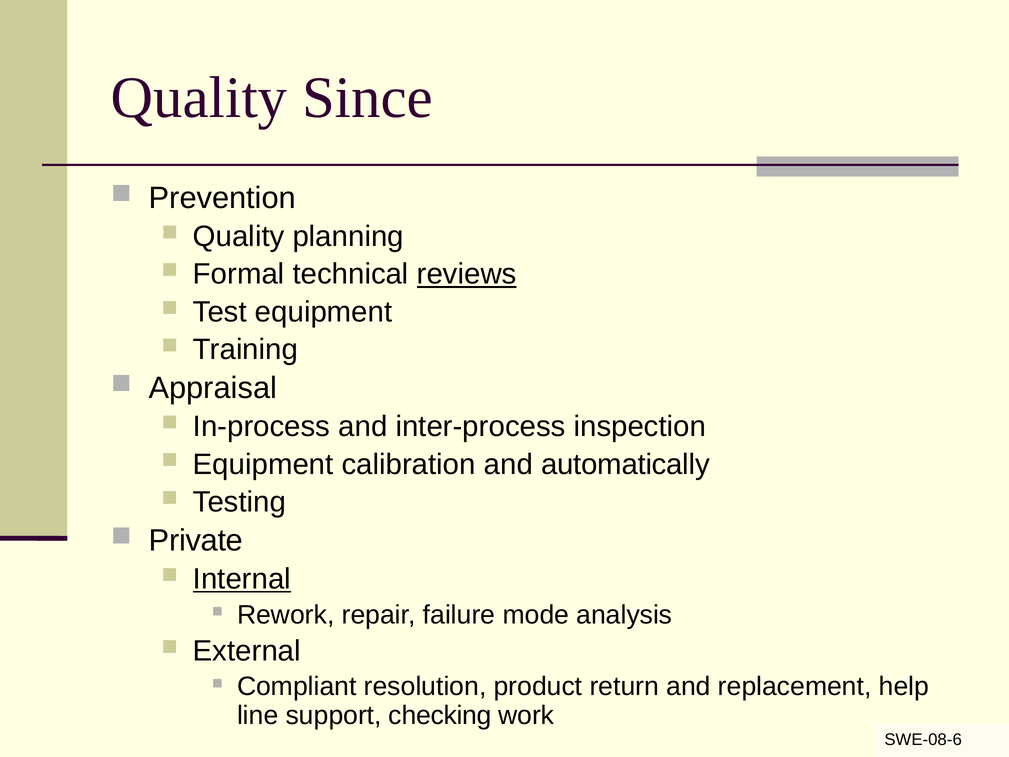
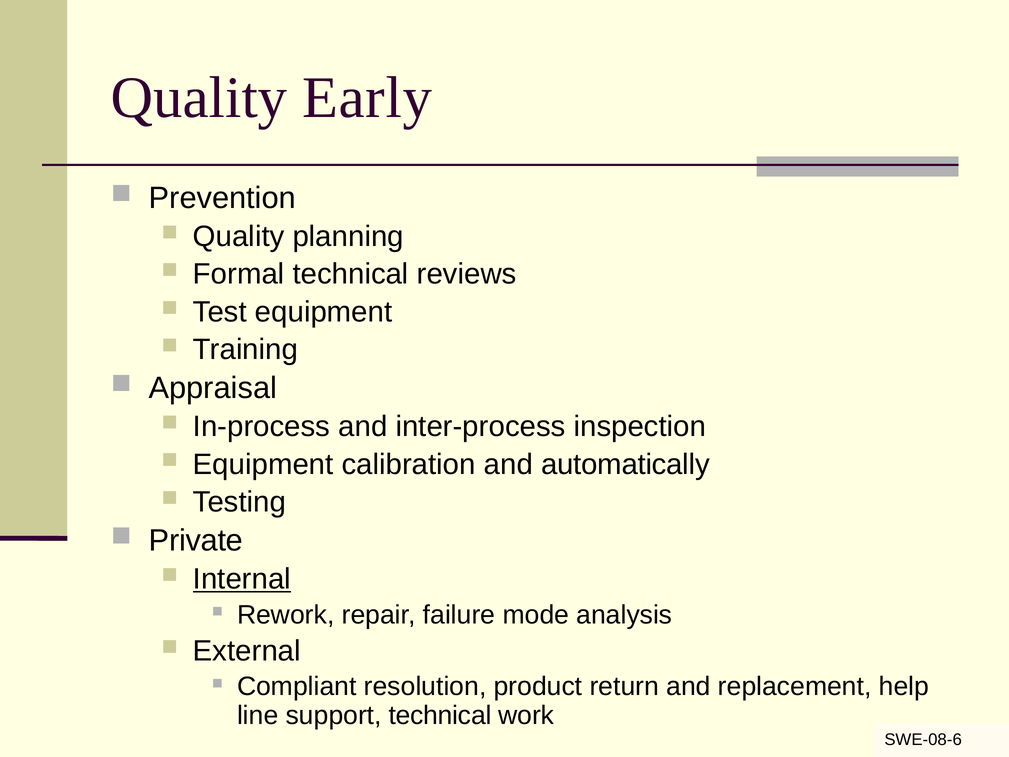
Since: Since -> Early
reviews underline: present -> none
support checking: checking -> technical
